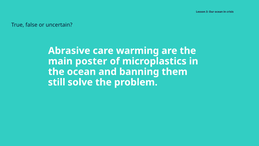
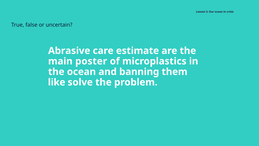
warming: warming -> estimate
still: still -> like
